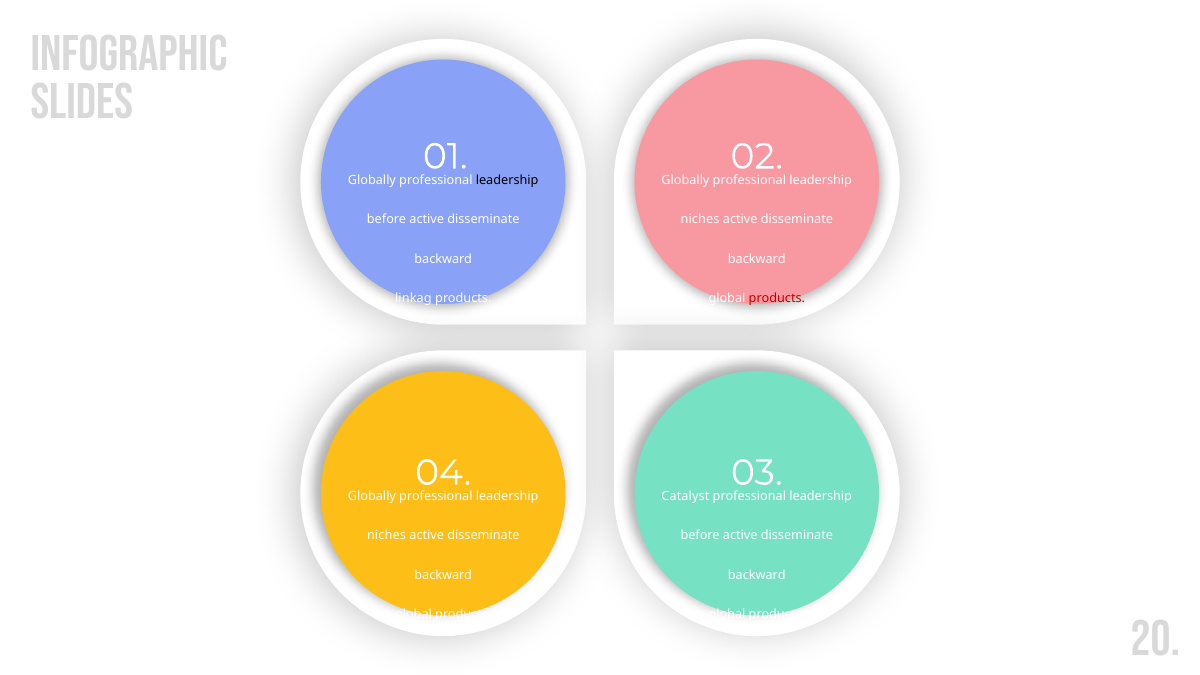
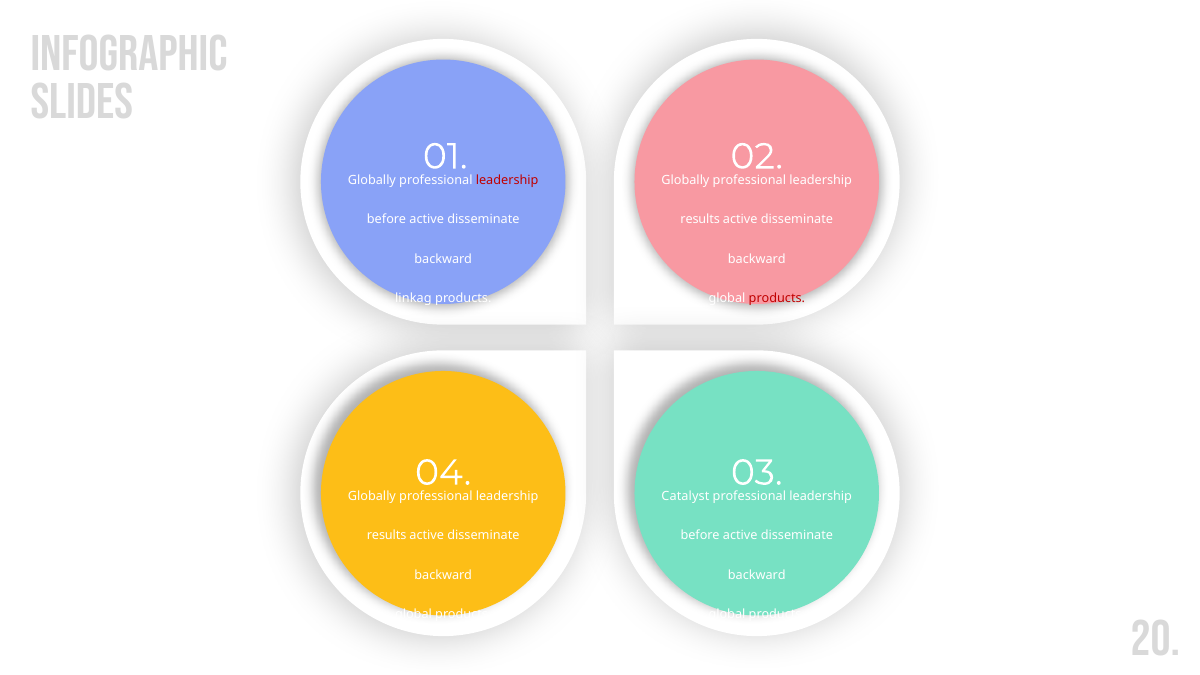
leadership at (507, 180) colour: black -> red
niches at (700, 220): niches -> results
niches at (386, 536): niches -> results
